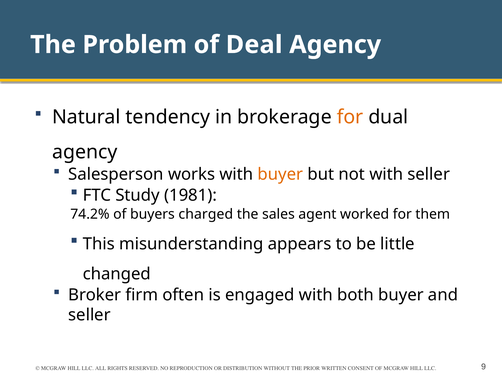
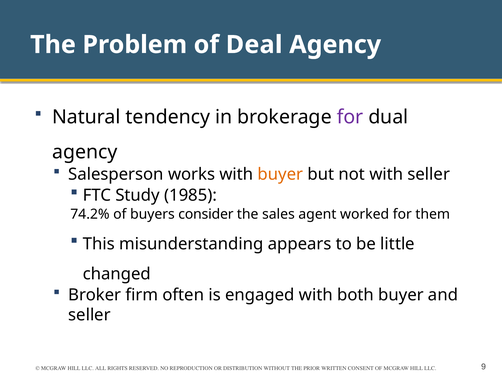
for at (350, 117) colour: orange -> purple
1981: 1981 -> 1985
charged: charged -> consider
